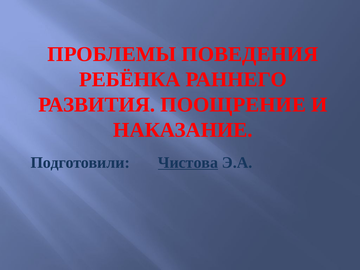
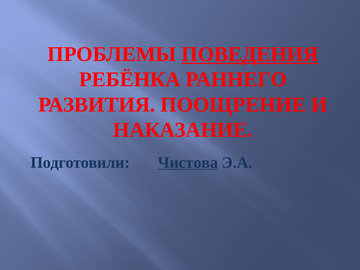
ПОВЕДЕНИЯ underline: none -> present
